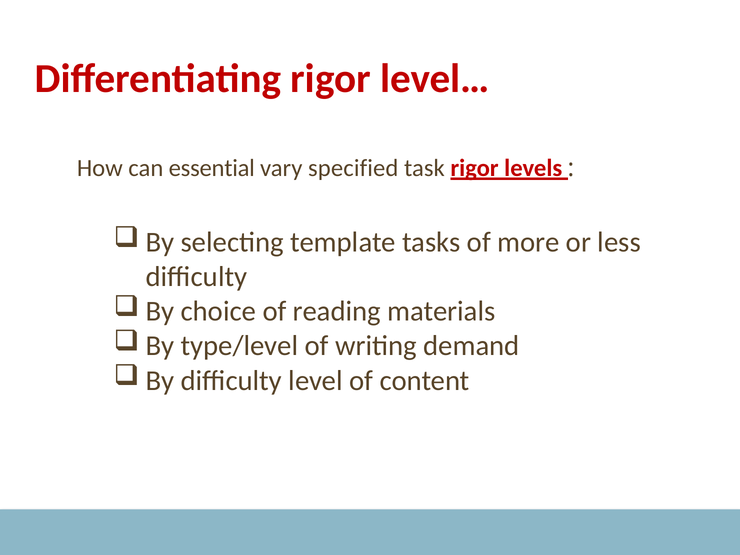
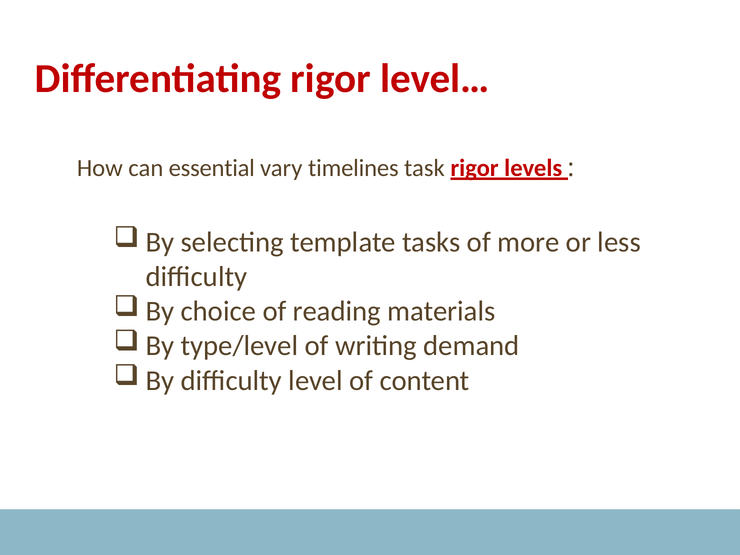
specified: specified -> timelines
